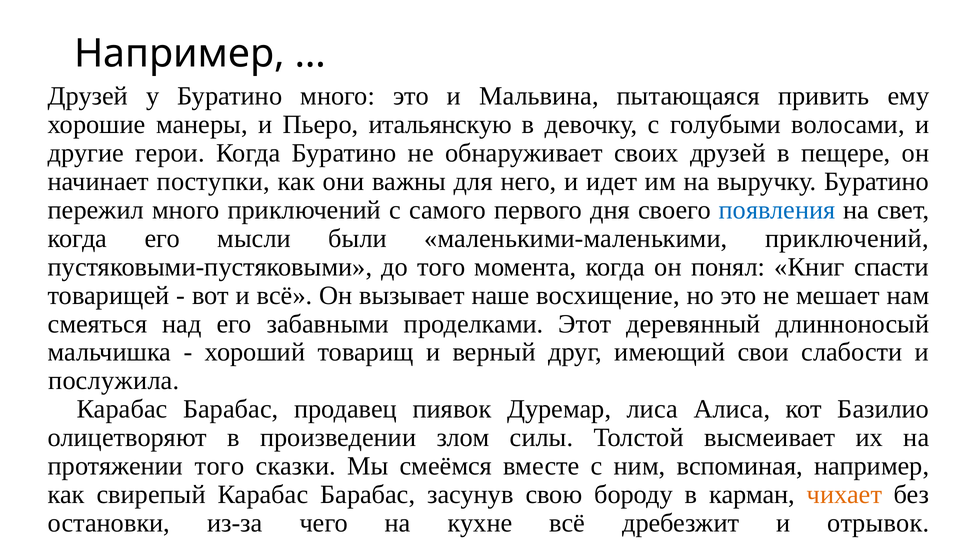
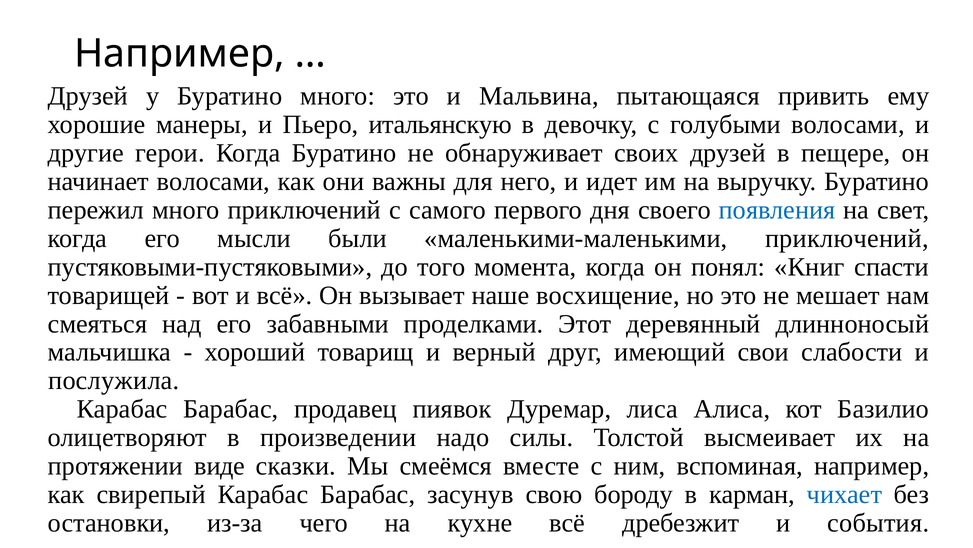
начинает поступки: поступки -> волосами
злом: злом -> надо
протяжении того: того -> виде
чихает colour: orange -> blue
отрывок: отрывок -> события
